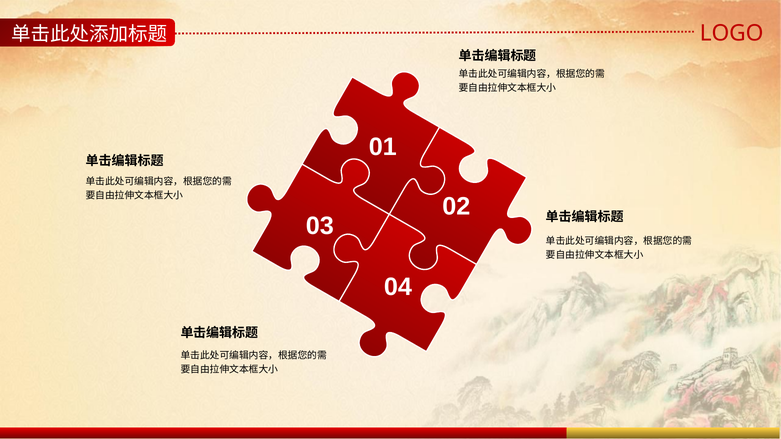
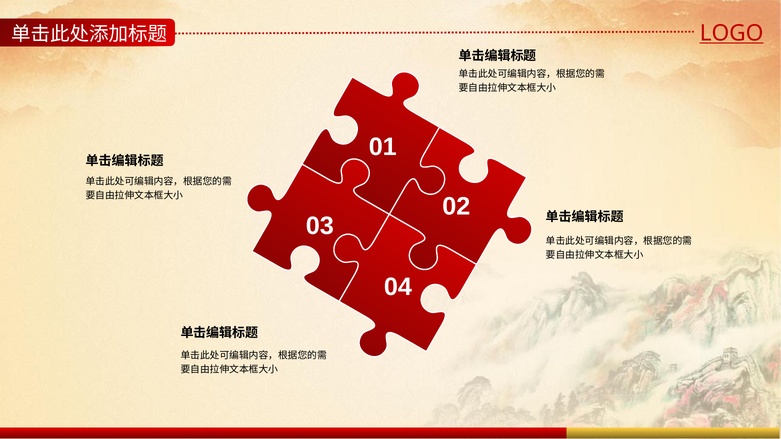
LOGO underline: none -> present
